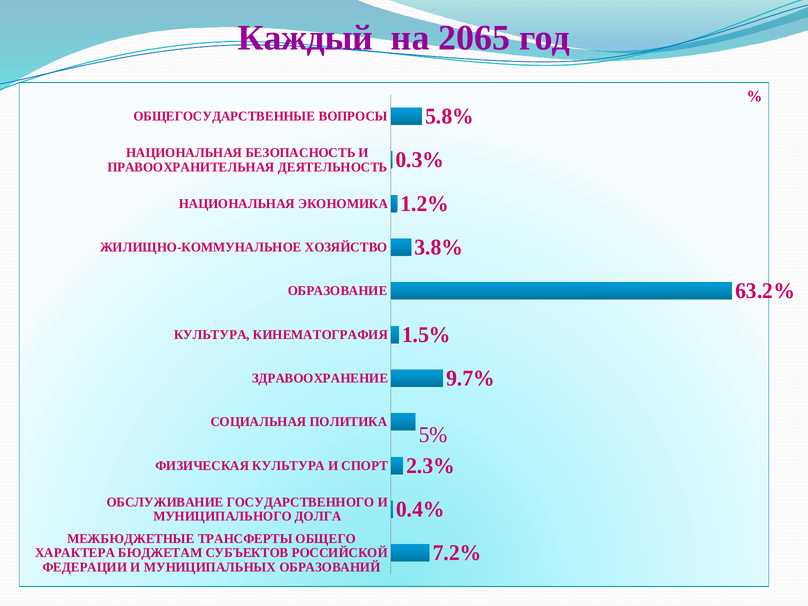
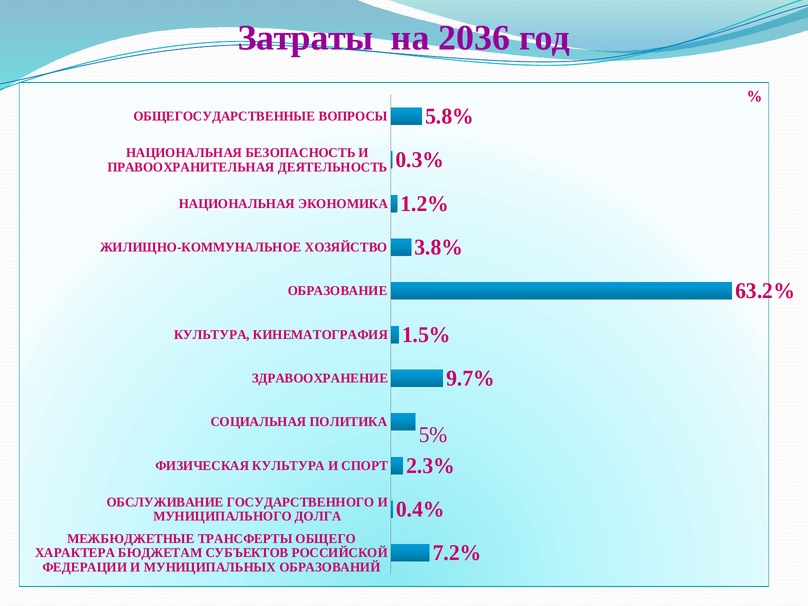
Каждый: Каждый -> Затраты
2065: 2065 -> 2036
